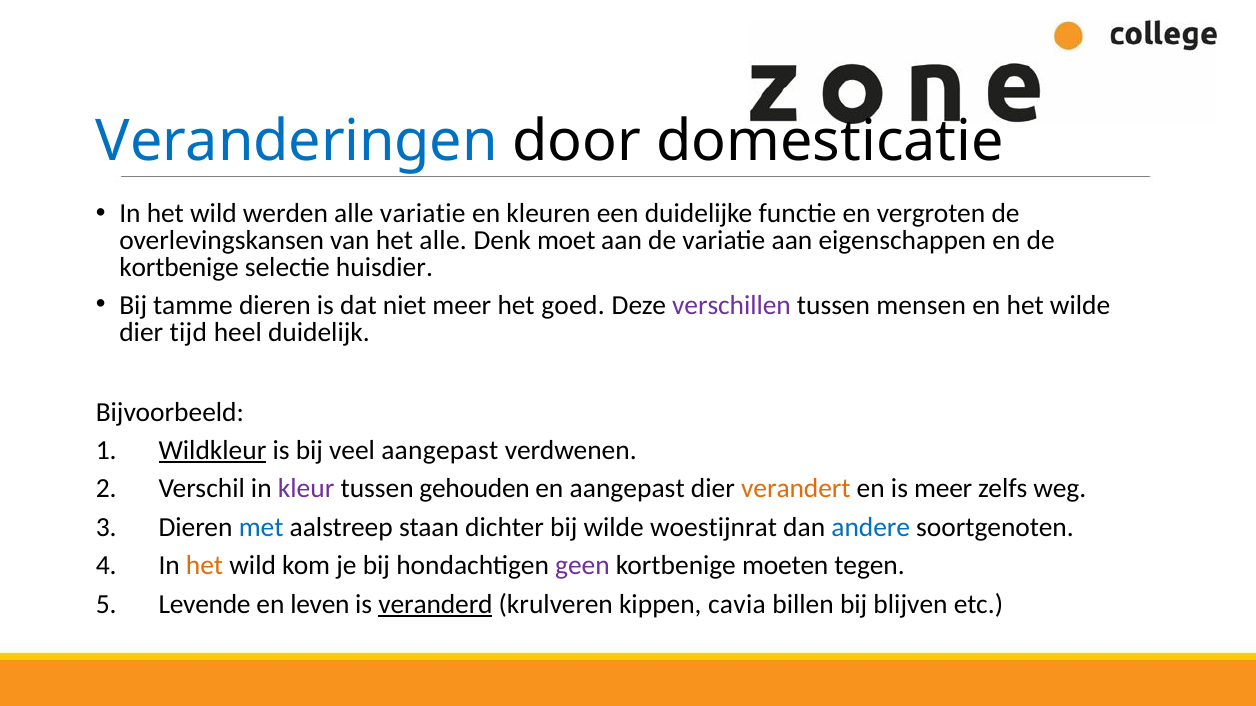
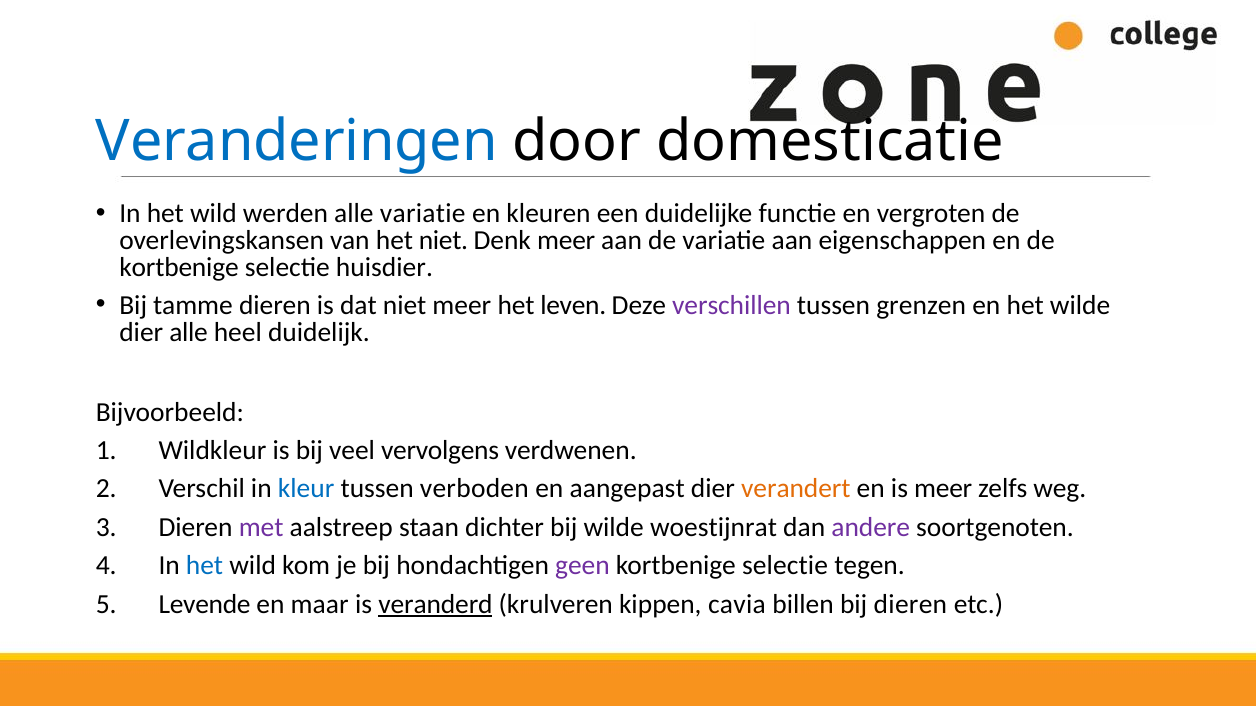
het alle: alle -> niet
Denk moet: moet -> meer
goed: goed -> leven
mensen: mensen -> grenzen
dier tijd: tijd -> alle
Wildkleur underline: present -> none
veel aangepast: aangepast -> vervolgens
kleur colour: purple -> blue
gehouden: gehouden -> verboden
met colour: blue -> purple
andere colour: blue -> purple
het at (205, 566) colour: orange -> blue
moeten at (785, 566): moeten -> selectie
leven: leven -> maar
bij blijven: blijven -> dieren
